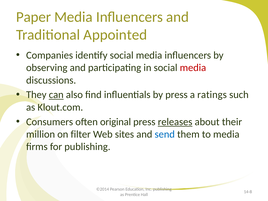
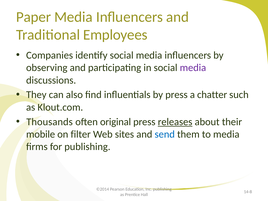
Appointed: Appointed -> Employees
media at (193, 68) colour: red -> purple
can underline: present -> none
ratings: ratings -> chatter
Consumers: Consumers -> Thousands
million: million -> mobile
